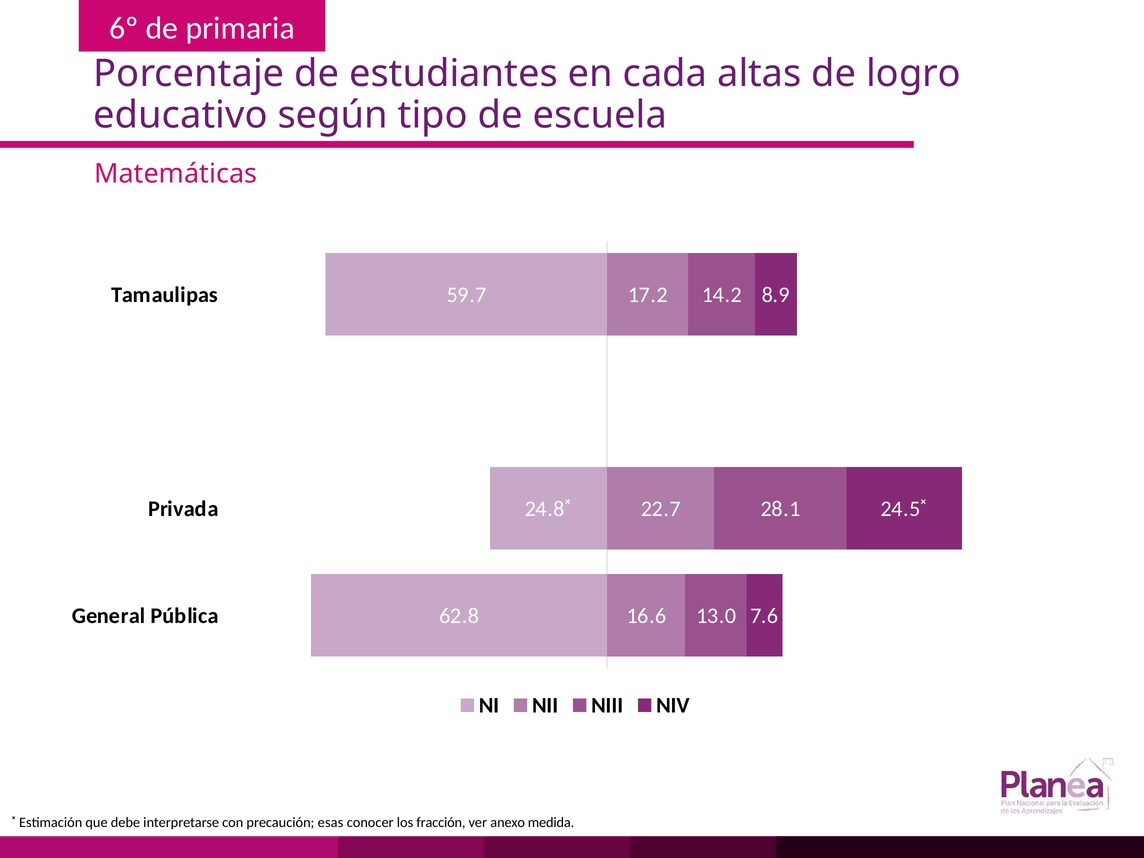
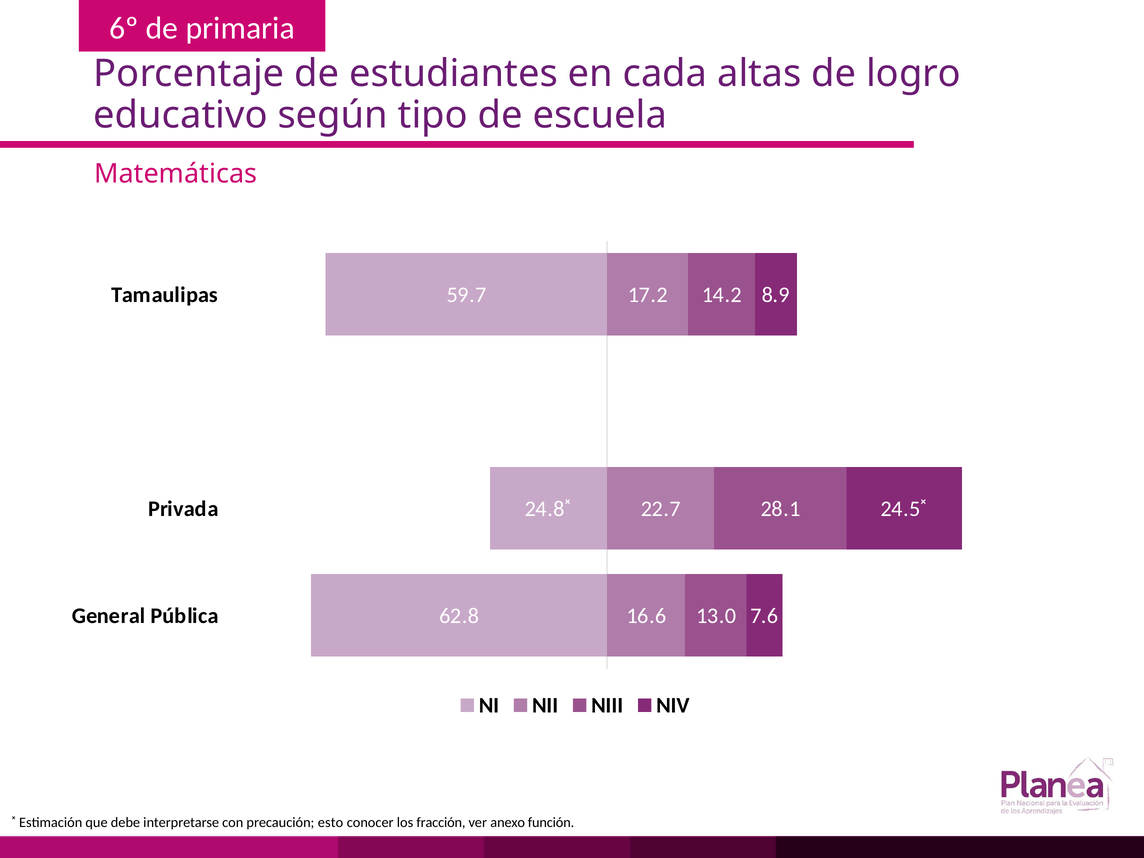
esas: esas -> esto
medida: medida -> función
